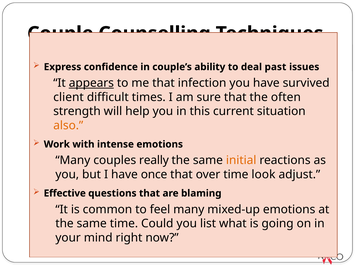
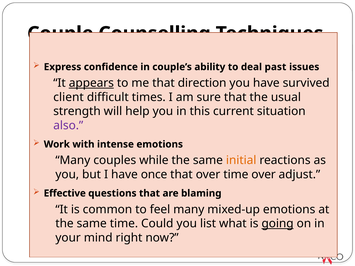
infection: infection -> direction
often: often -> usual
also colour: orange -> purple
really: really -> while
time look: look -> over
going underline: none -> present
